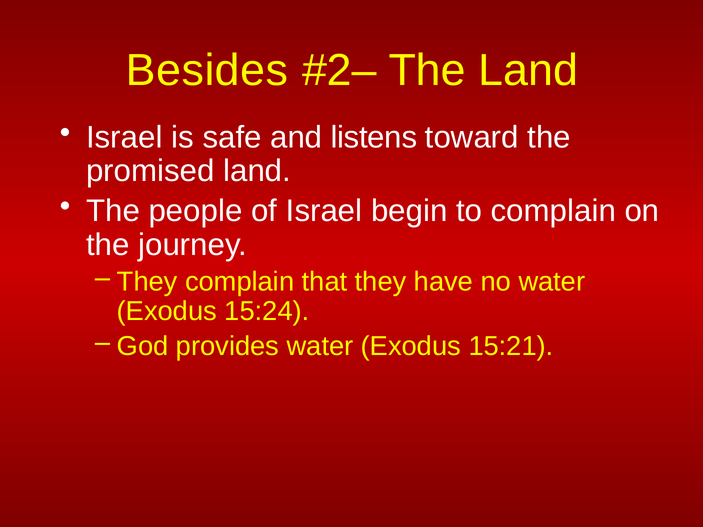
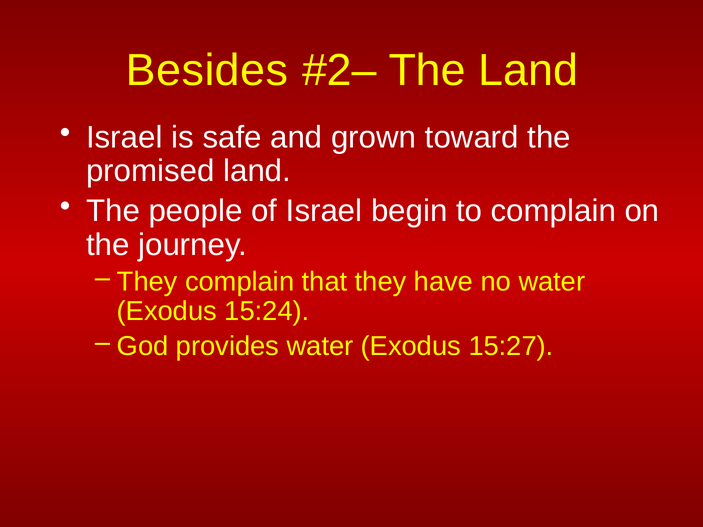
listens: listens -> grown
15:21: 15:21 -> 15:27
